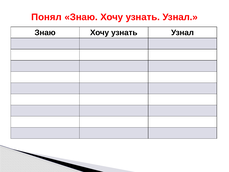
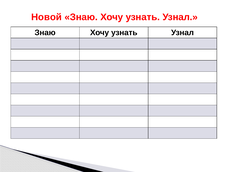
Понял: Понял -> Новой
